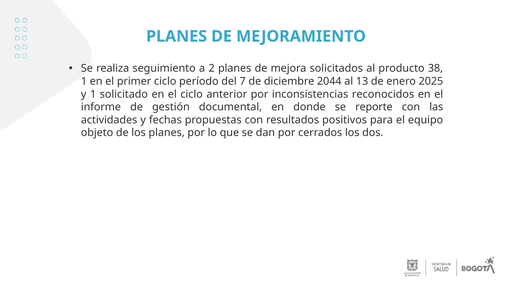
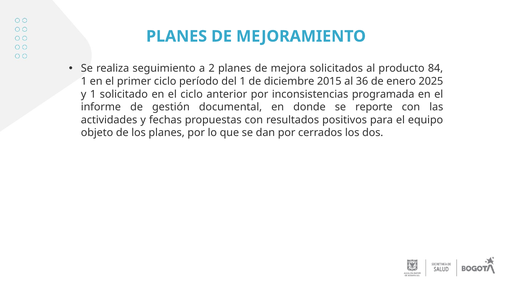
38: 38 -> 84
del 7: 7 -> 1
2044: 2044 -> 2015
13: 13 -> 36
reconocidos: reconocidos -> programada
